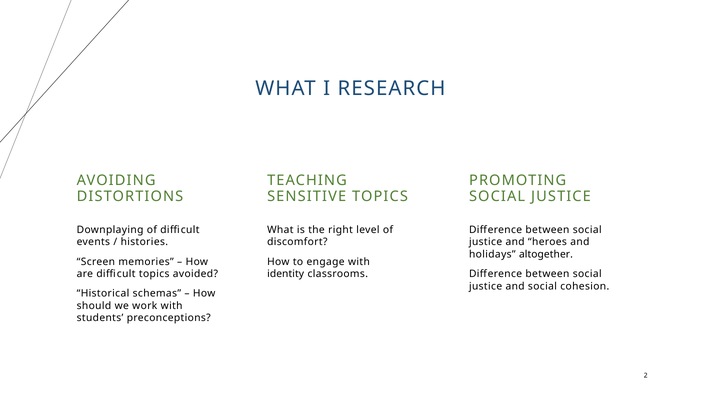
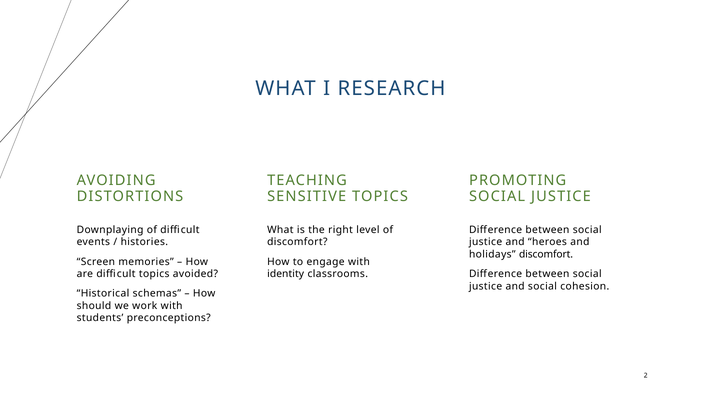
holidays altogether: altogether -> discomfort
